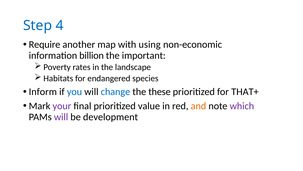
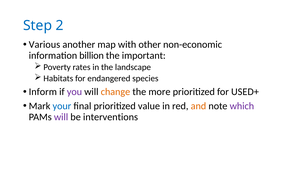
4: 4 -> 2
Require: Require -> Various
using: using -> other
you colour: blue -> purple
change colour: blue -> orange
these: these -> more
THAT+: THAT+ -> USED+
your colour: purple -> blue
development: development -> interventions
